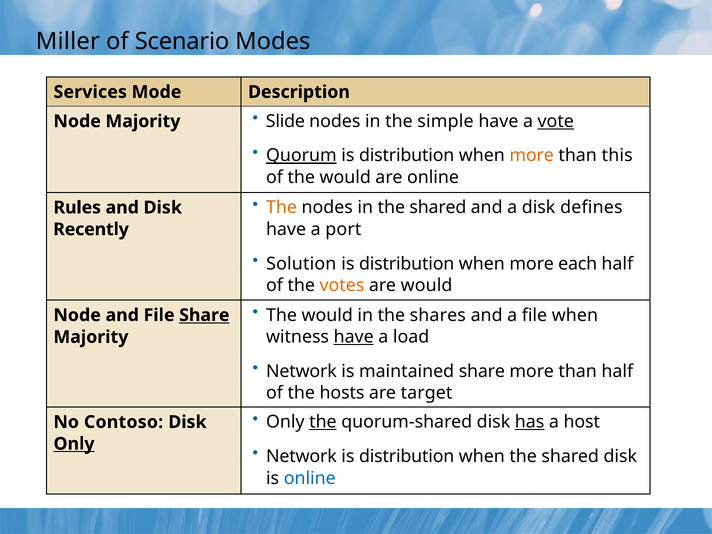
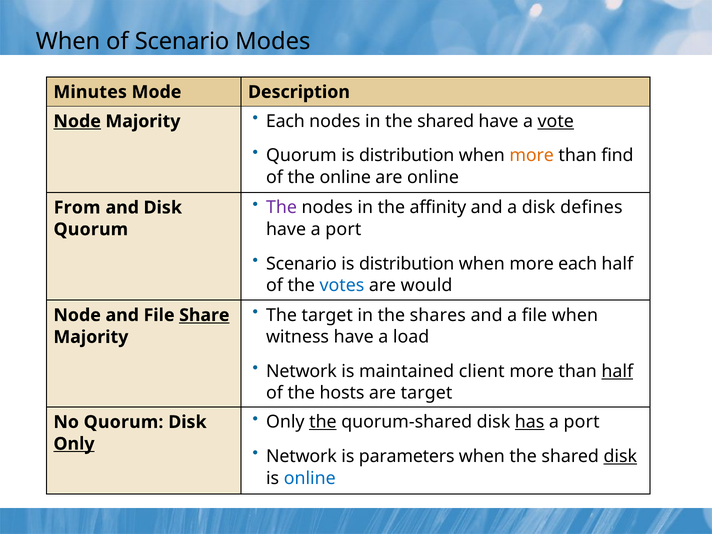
Miller at (68, 41): Miller -> When
Services: Services -> Minutes
Node at (77, 121) underline: none -> present
Slide at (285, 121): Slide -> Each
in the simple: simple -> shared
Quorum at (301, 156) underline: present -> none
this: this -> find
of the would: would -> online
The at (282, 208) colour: orange -> purple
in the shared: shared -> affinity
Rules: Rules -> From
Recently at (91, 229): Recently -> Quorum
Solution at (301, 264): Solution -> Scenario
votes colour: orange -> blue
would at (327, 315): would -> target
have at (354, 337) underline: present -> none
maintained share: share -> client
half at (617, 371) underline: none -> present
host at (582, 422): host -> port
No Contoso: Contoso -> Quorum
distribution at (407, 456): distribution -> parameters
disk at (620, 456) underline: none -> present
